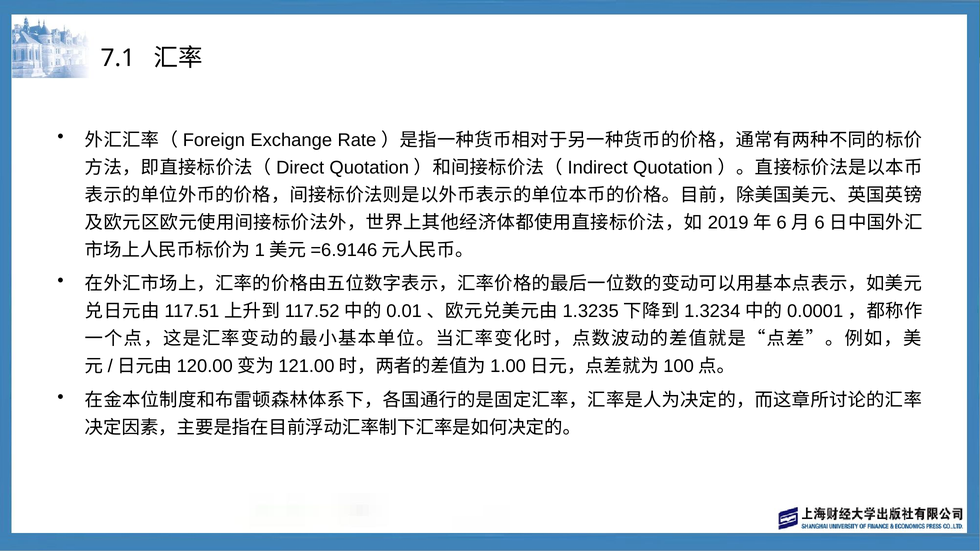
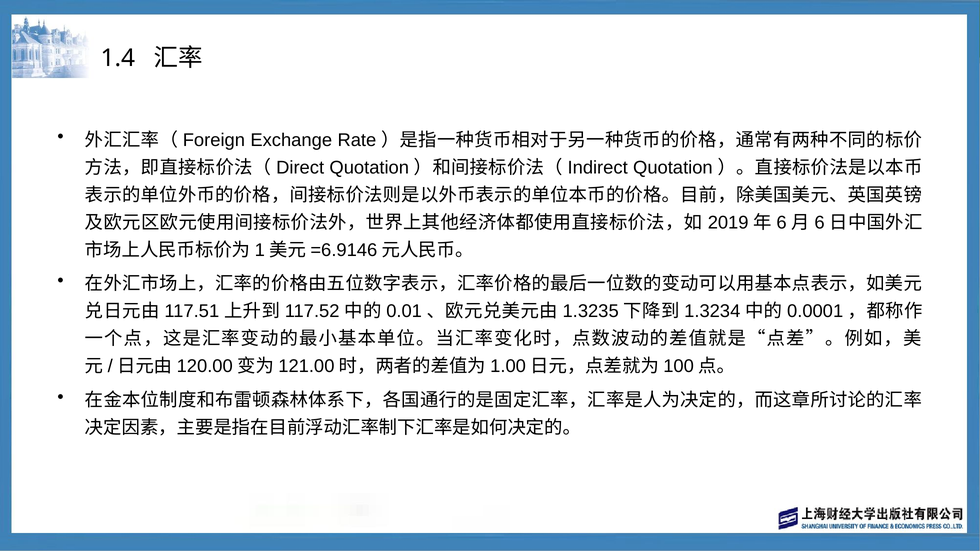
7.1: 7.1 -> 1.4
